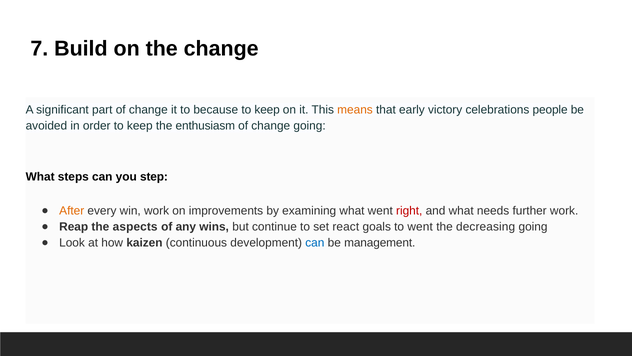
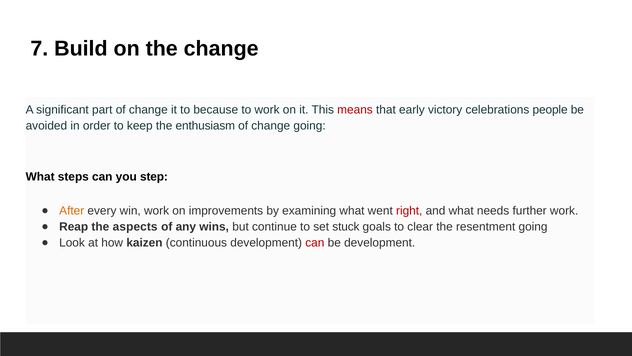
keep at (267, 110): keep -> work
means colour: orange -> red
react: react -> stuck
to went: went -> clear
decreasing: decreasing -> resentment
can at (315, 243) colour: blue -> red
be management: management -> development
